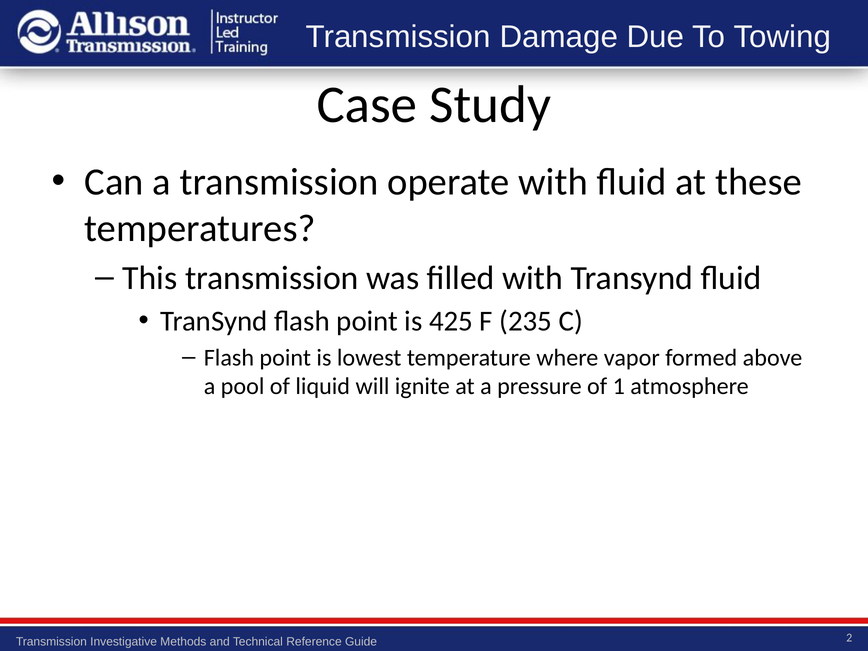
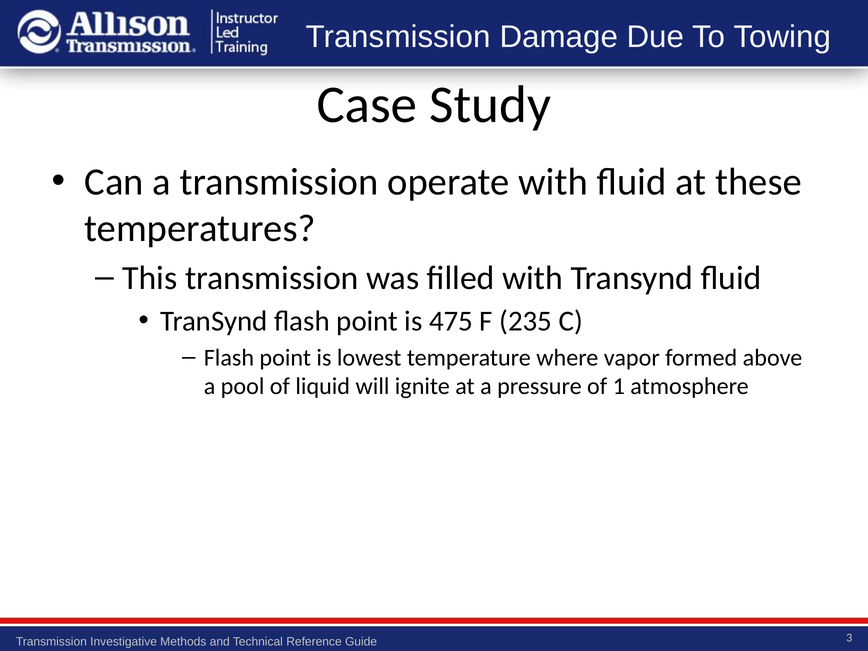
425: 425 -> 475
2: 2 -> 3
